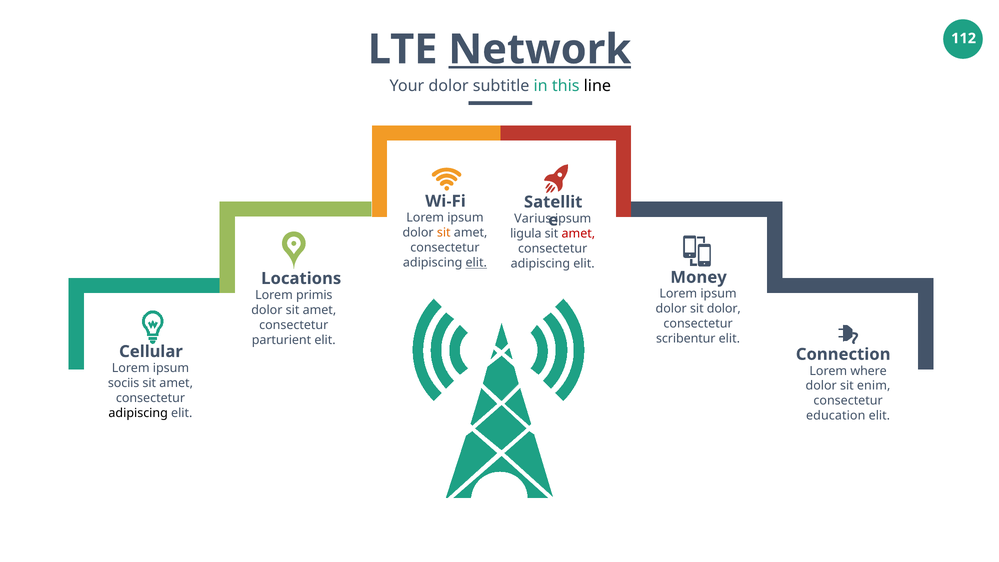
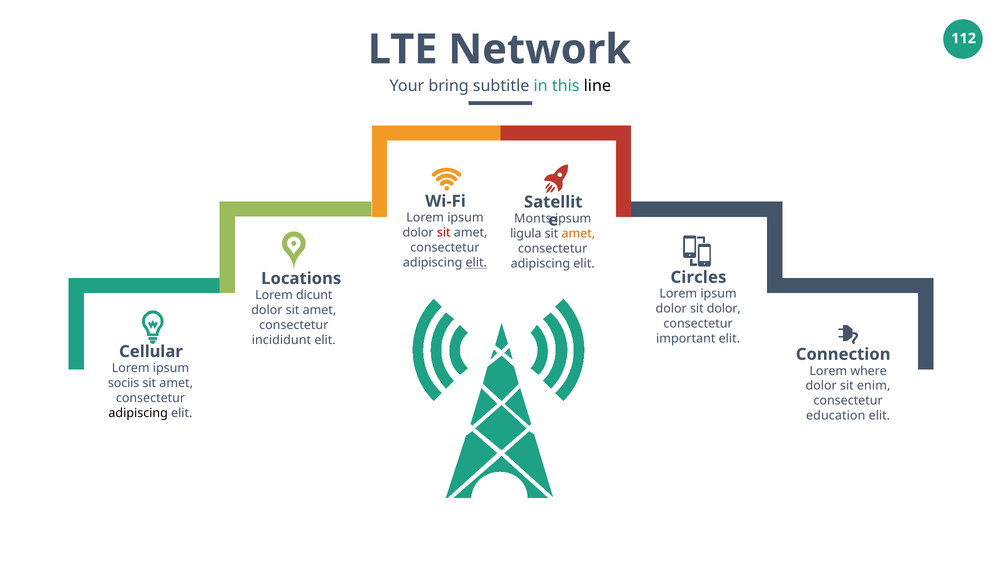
Network underline: present -> none
Your dolor: dolor -> bring
Varius: Varius -> Monts
sit at (444, 233) colour: orange -> red
amet at (578, 234) colour: red -> orange
Money: Money -> Circles
primis: primis -> dicunt
scribentur: scribentur -> important
parturient: parturient -> incididunt
